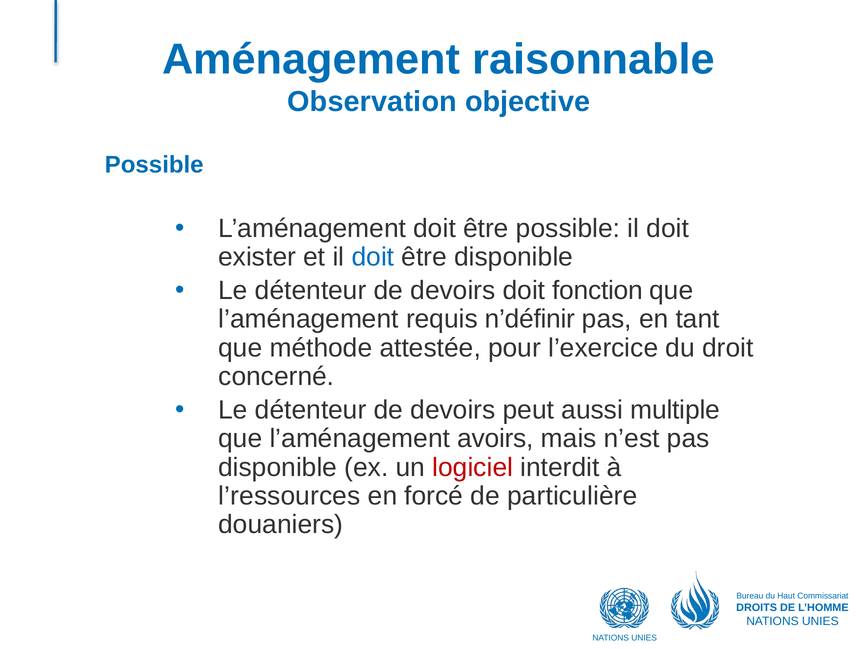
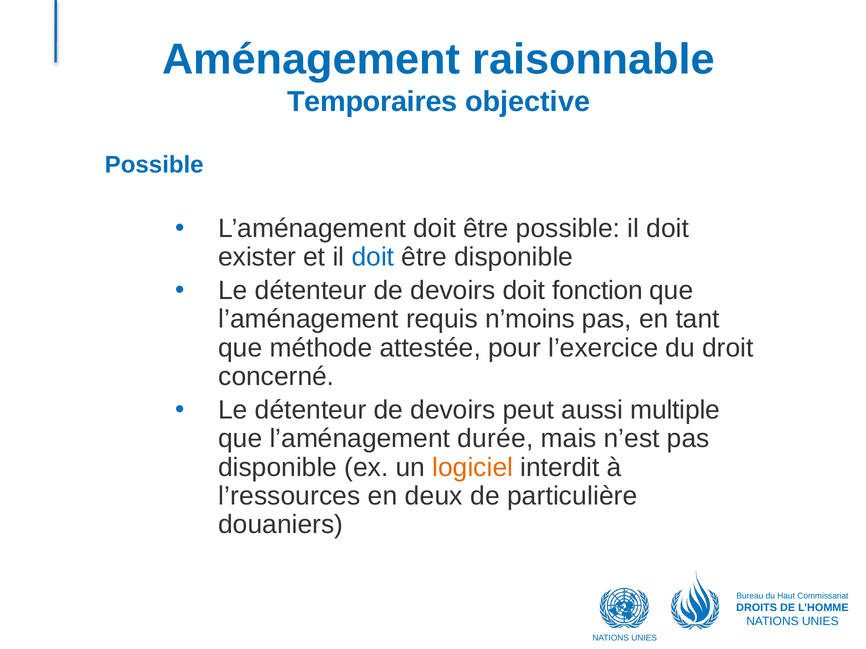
Observation: Observation -> Temporaires
n’définir: n’définir -> n’moins
avoirs: avoirs -> durée
logiciel colour: red -> orange
forcé: forcé -> deux
